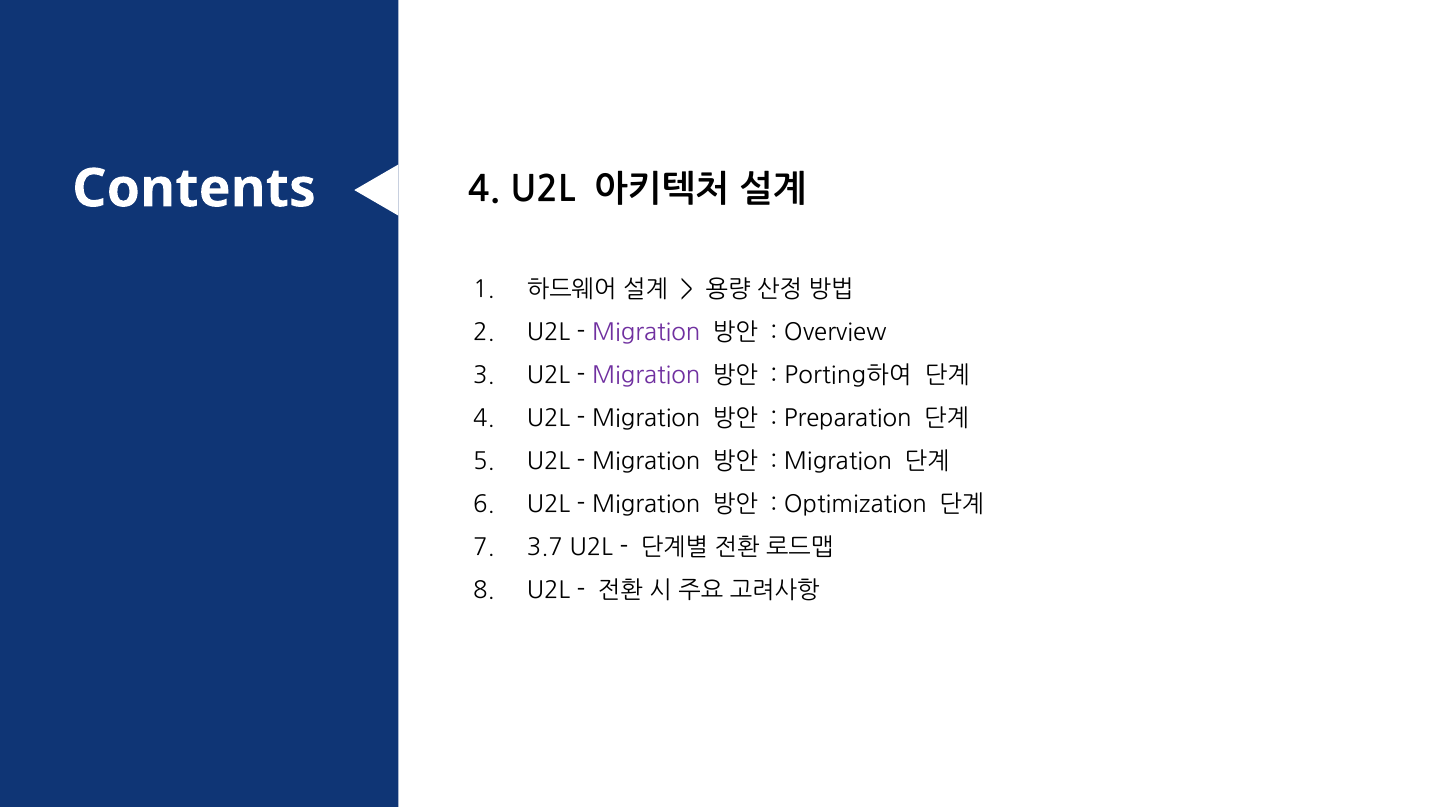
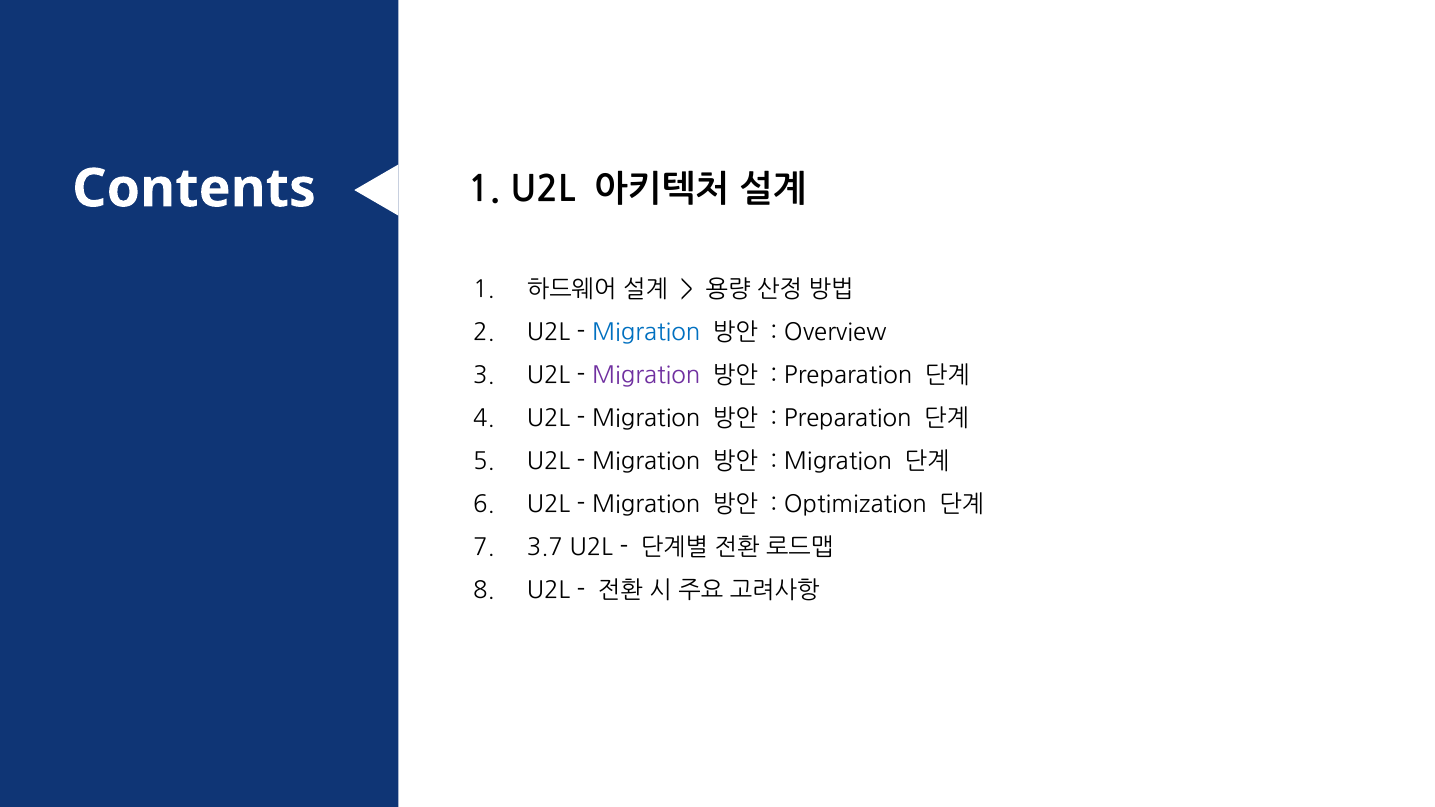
4 at (484, 190): 4 -> 1
Migration at (646, 333) colour: purple -> blue
Porting하여 at (848, 376): Porting하여 -> Preparation
